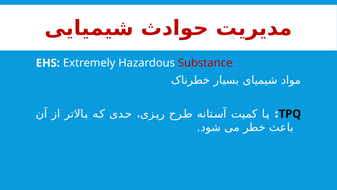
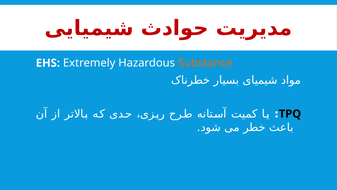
Substance colour: red -> orange
